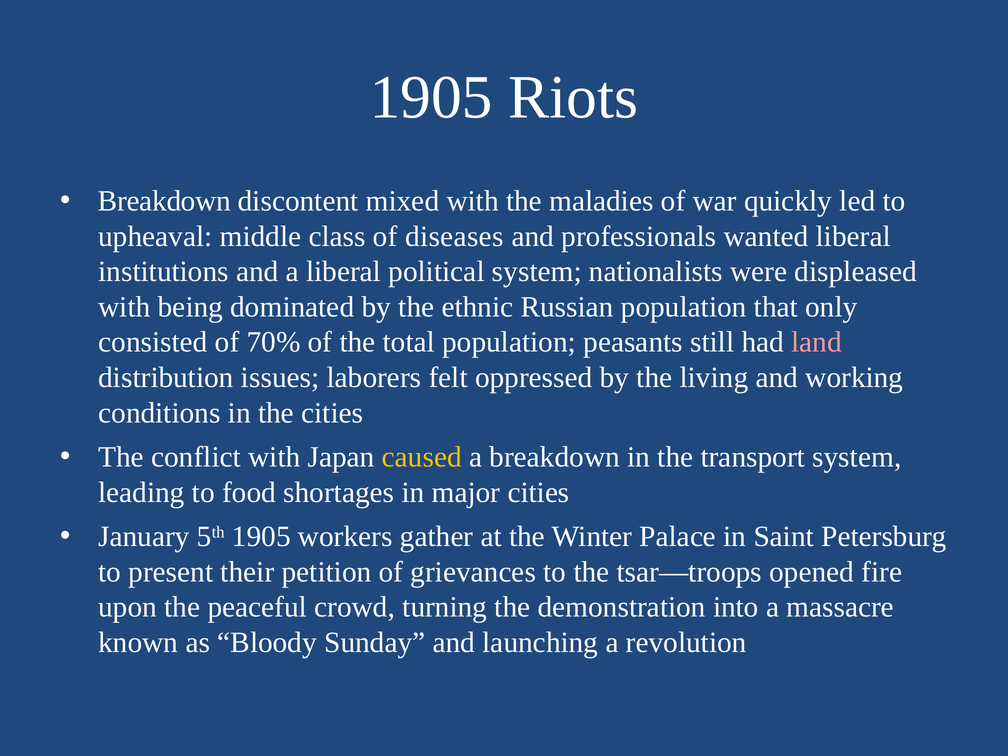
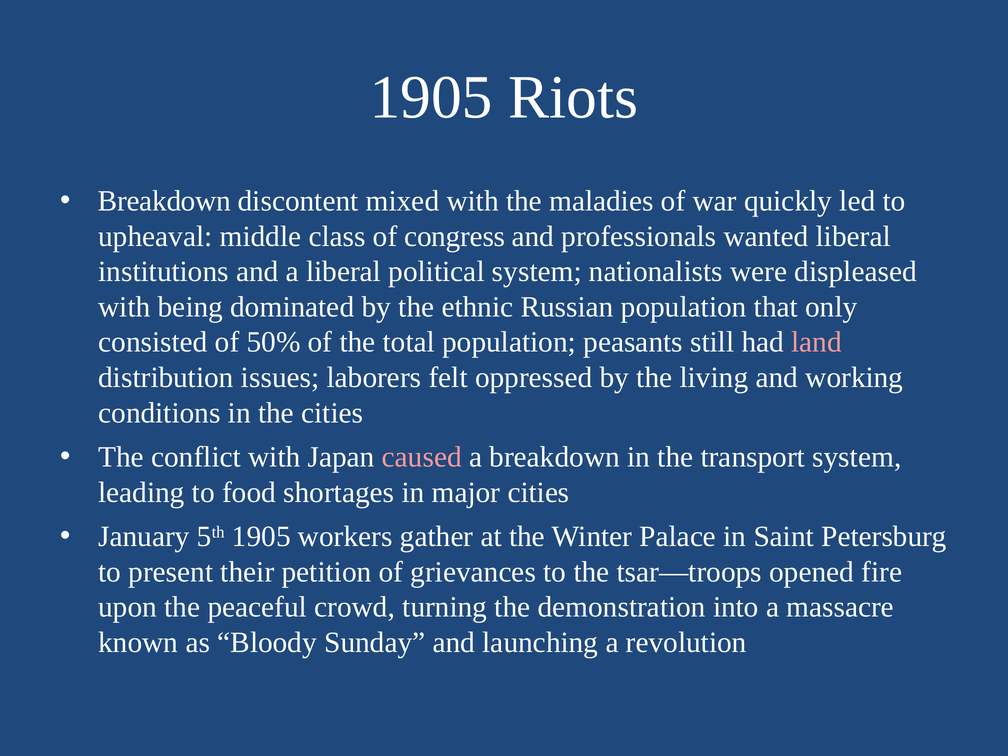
diseases: diseases -> congress
70%: 70% -> 50%
caused colour: yellow -> pink
